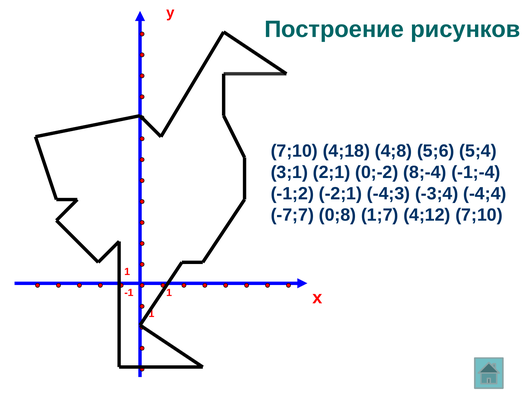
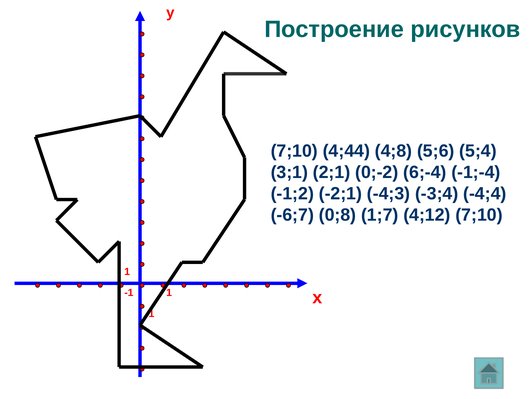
4;18: 4;18 -> 4;44
8;-4: 8;-4 -> 6;-4
-7;7: -7;7 -> -6;7
